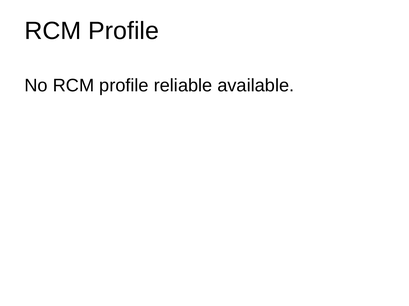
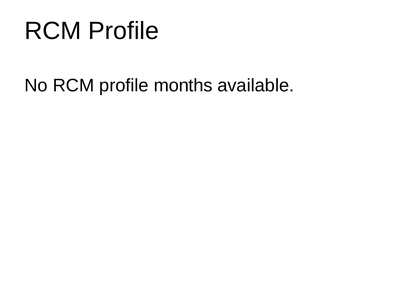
reliable: reliable -> months
